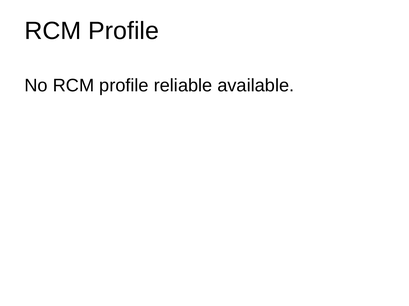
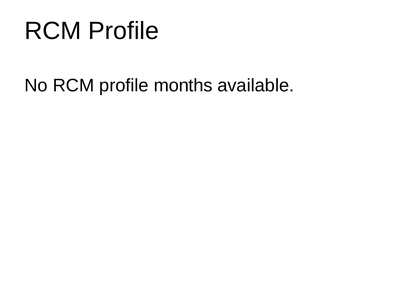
reliable: reliable -> months
